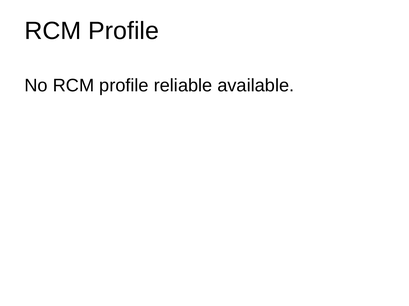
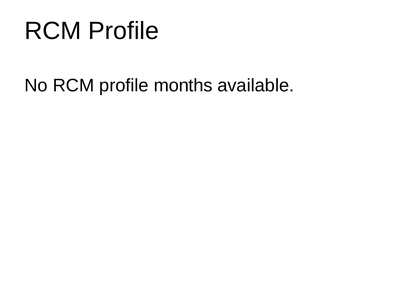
reliable: reliable -> months
